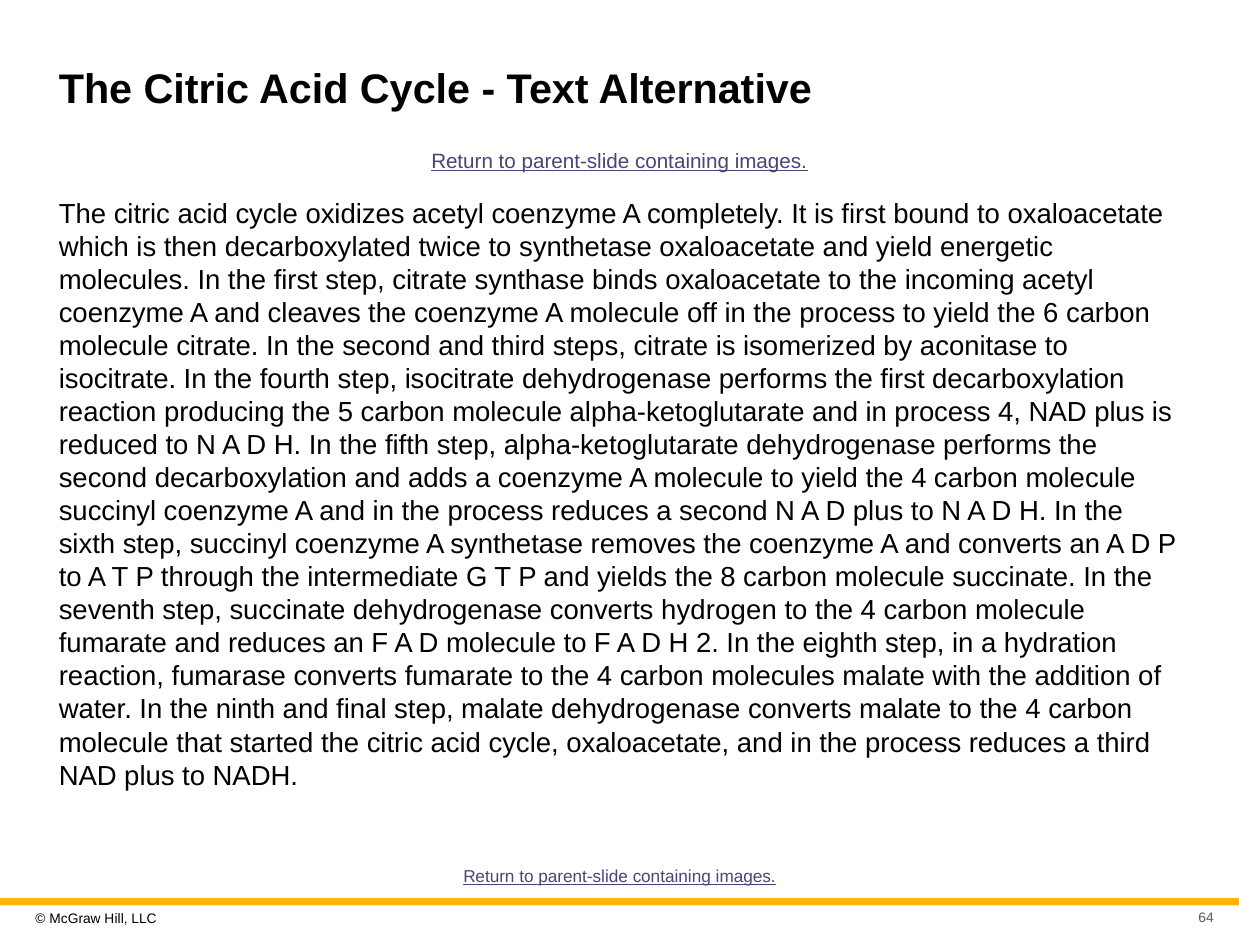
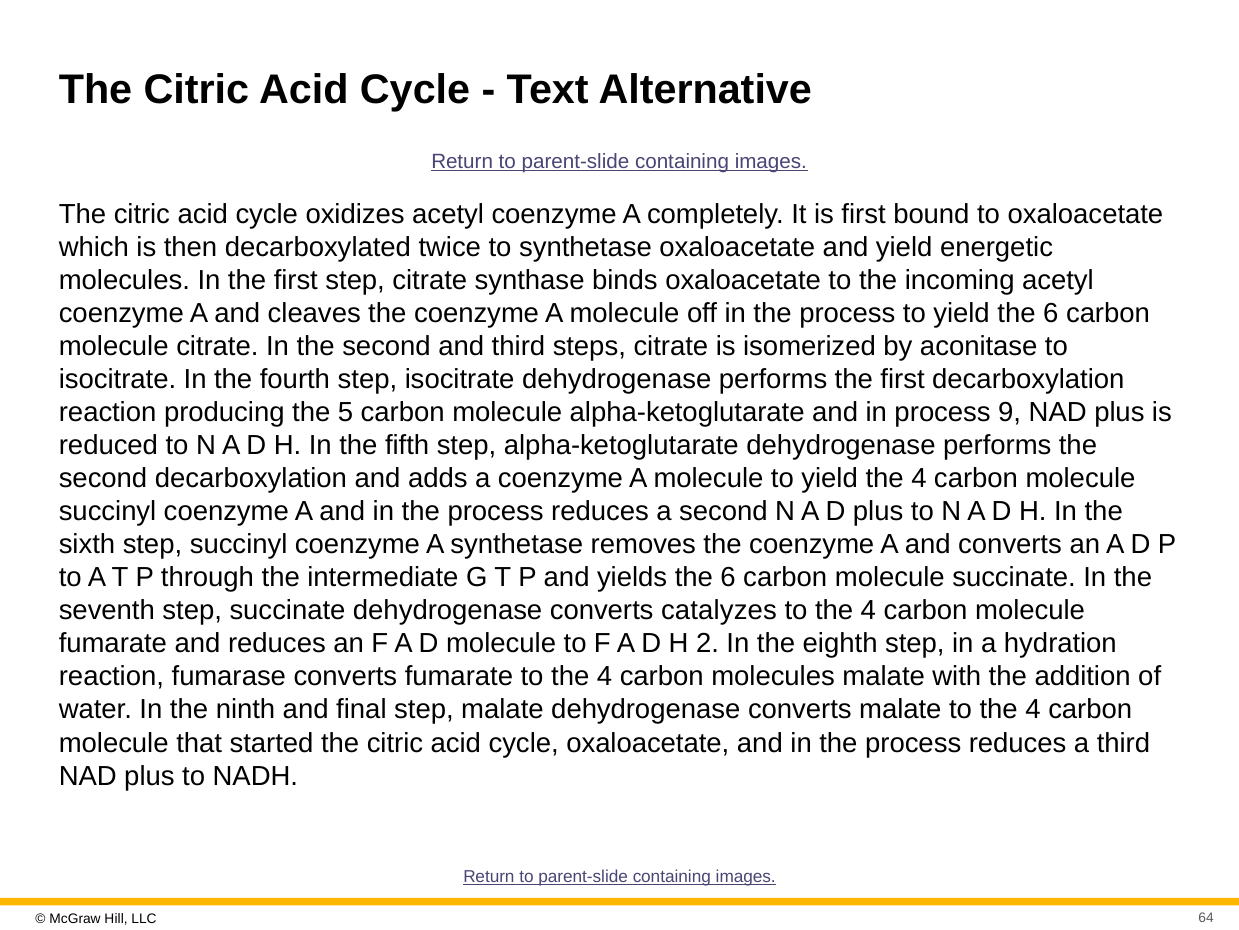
process 4: 4 -> 9
yields the 8: 8 -> 6
hydrogen: hydrogen -> catalyzes
